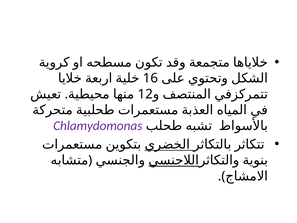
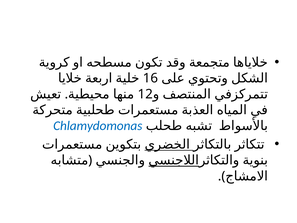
Chlamydomonas colour: purple -> blue
